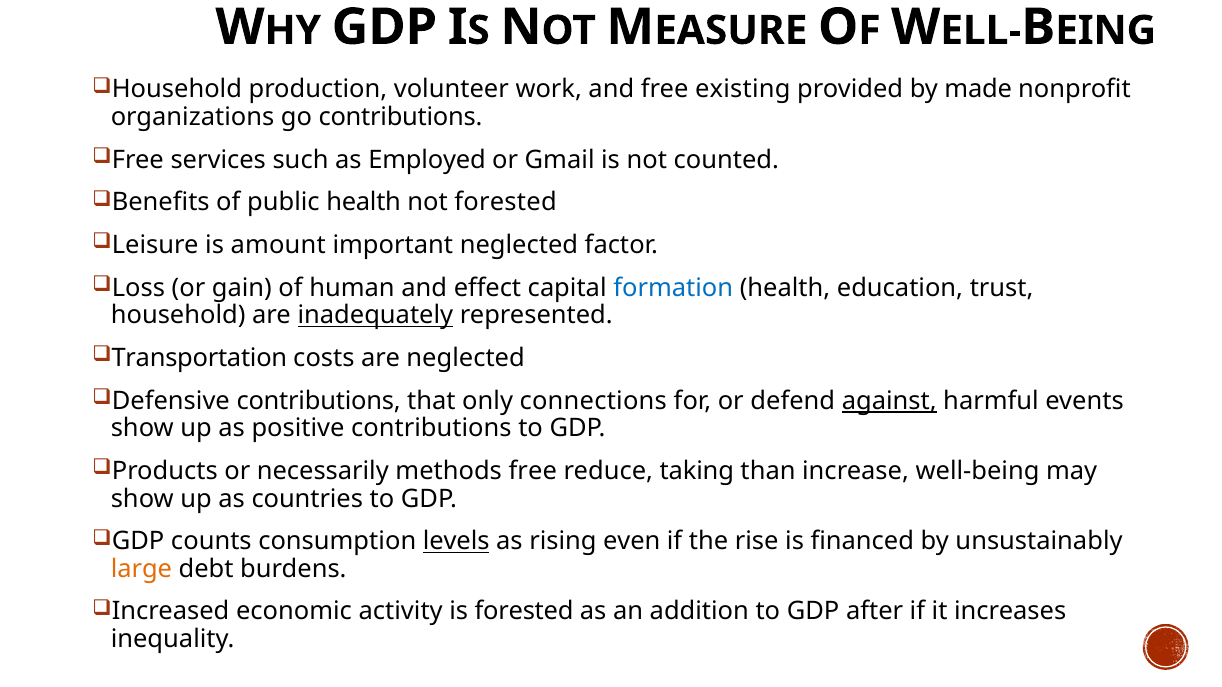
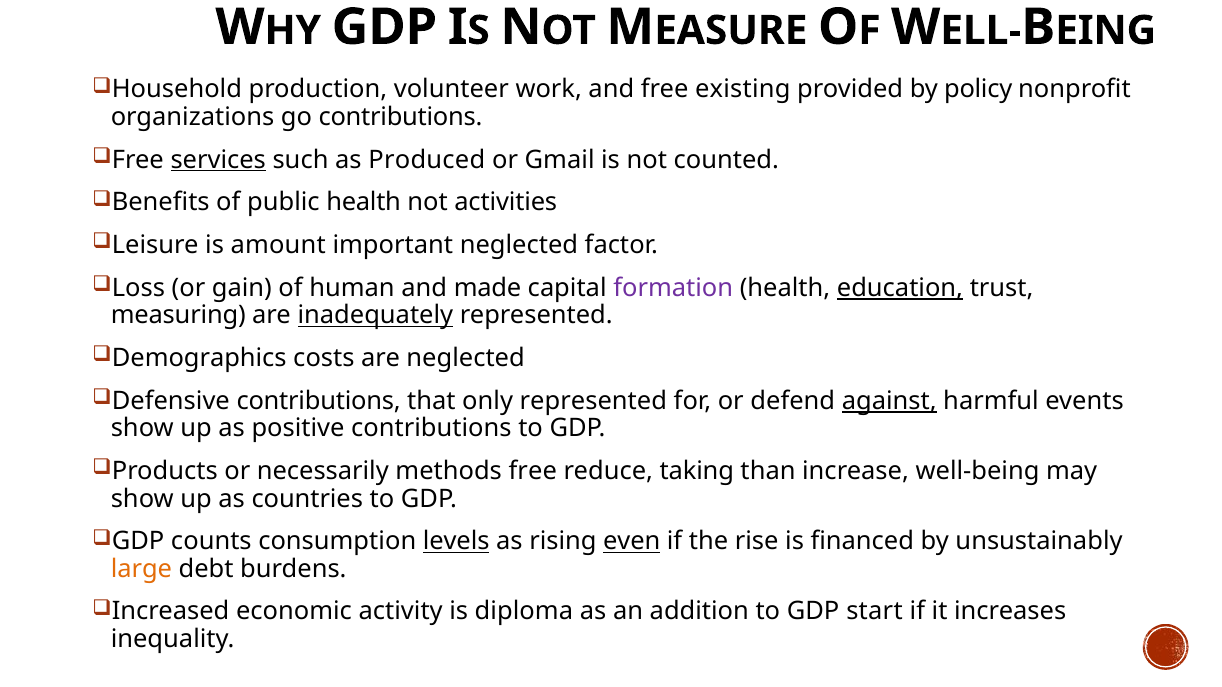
made: made -> policy
services underline: none -> present
Employed: Employed -> Produced
not forested: forested -> activities
effect: effect -> made
formation colour: blue -> purple
education underline: none -> present
household at (178, 316): household -> measuring
Transportation: Transportation -> Demographics
only connections: connections -> represented
even underline: none -> present
is forested: forested -> diploma
after: after -> start
